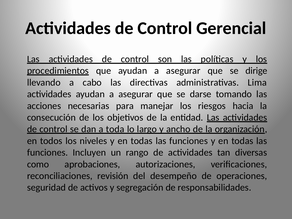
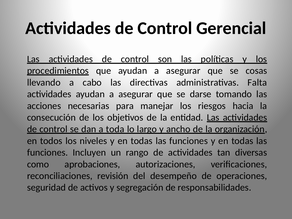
dirige: dirige -> cosas
Lima: Lima -> Falta
